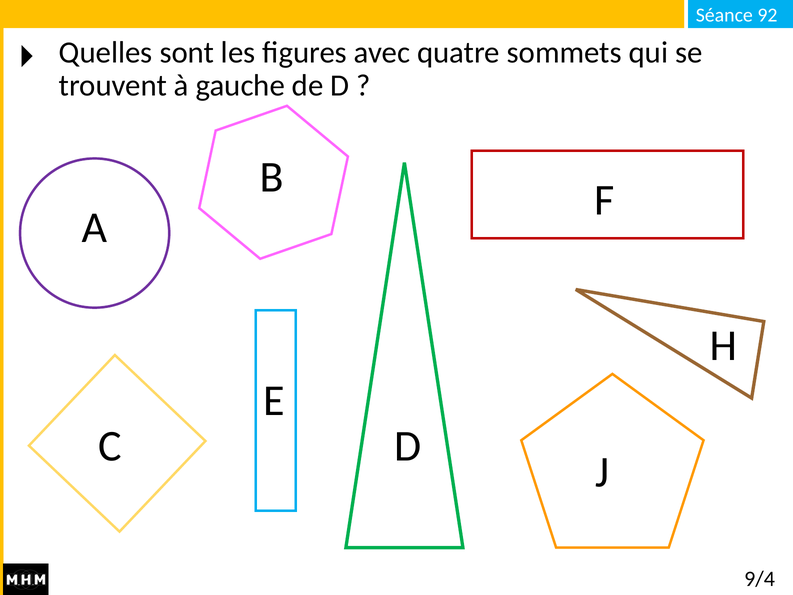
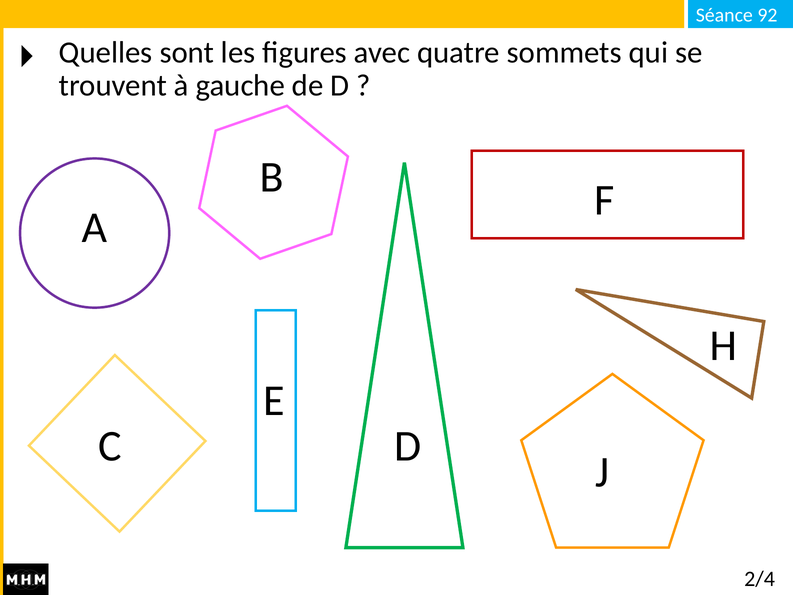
9/4: 9/4 -> 2/4
